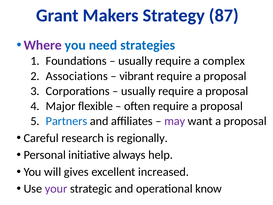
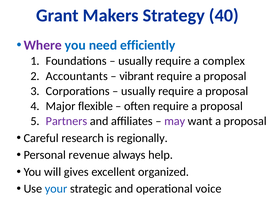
87: 87 -> 40
strategies: strategies -> efficiently
Associations: Associations -> Accountants
Partners colour: blue -> purple
initiative: initiative -> revenue
increased: increased -> organized
your colour: purple -> blue
know: know -> voice
